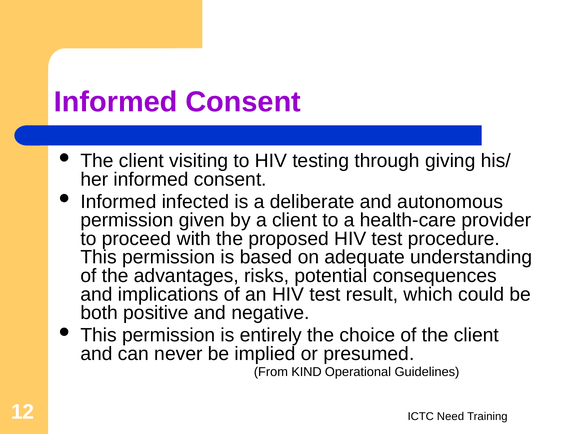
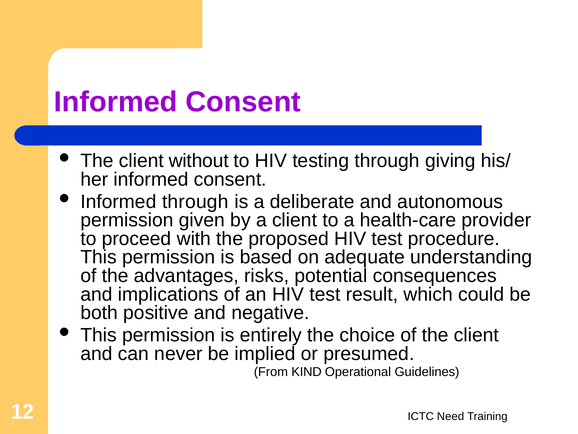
visiting: visiting -> without
Informed infected: infected -> through
